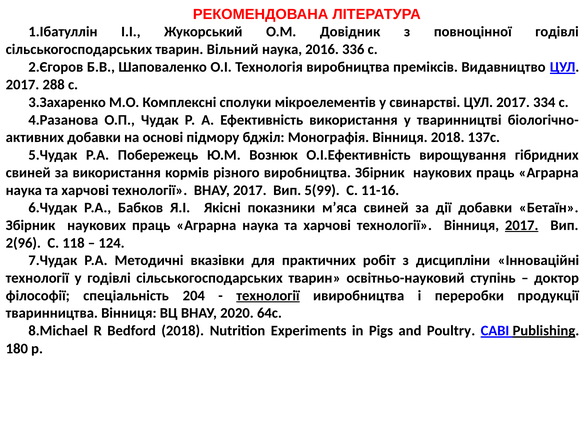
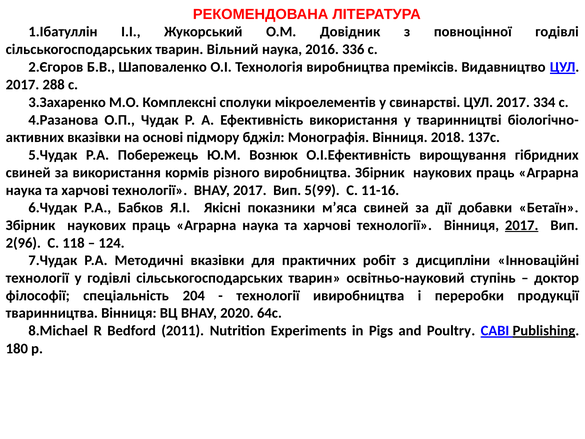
добавки at (94, 137): добавки -> вказівки
технології at (268, 295) underline: present -> none
Bedford 2018: 2018 -> 2011
